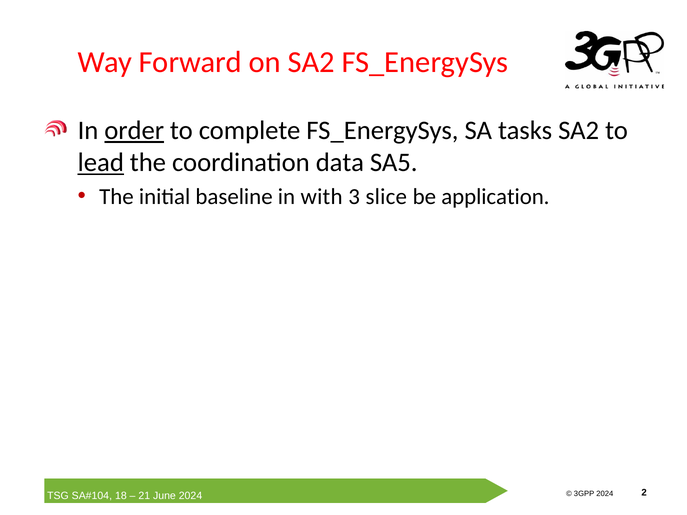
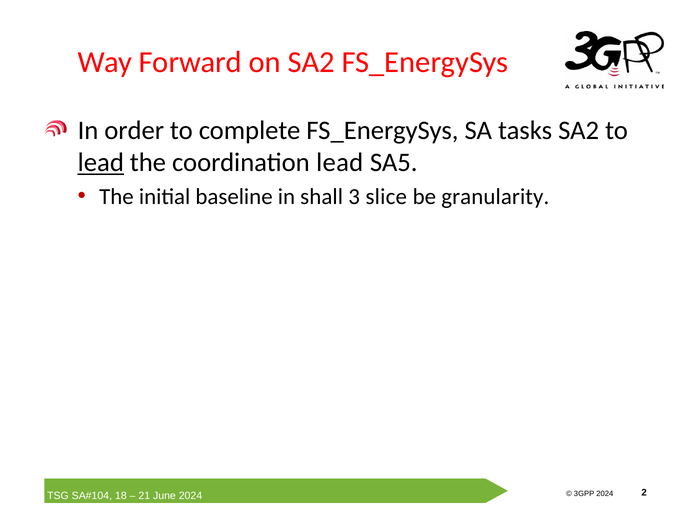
order underline: present -> none
coordination data: data -> lead
with: with -> shall
application: application -> granularity
